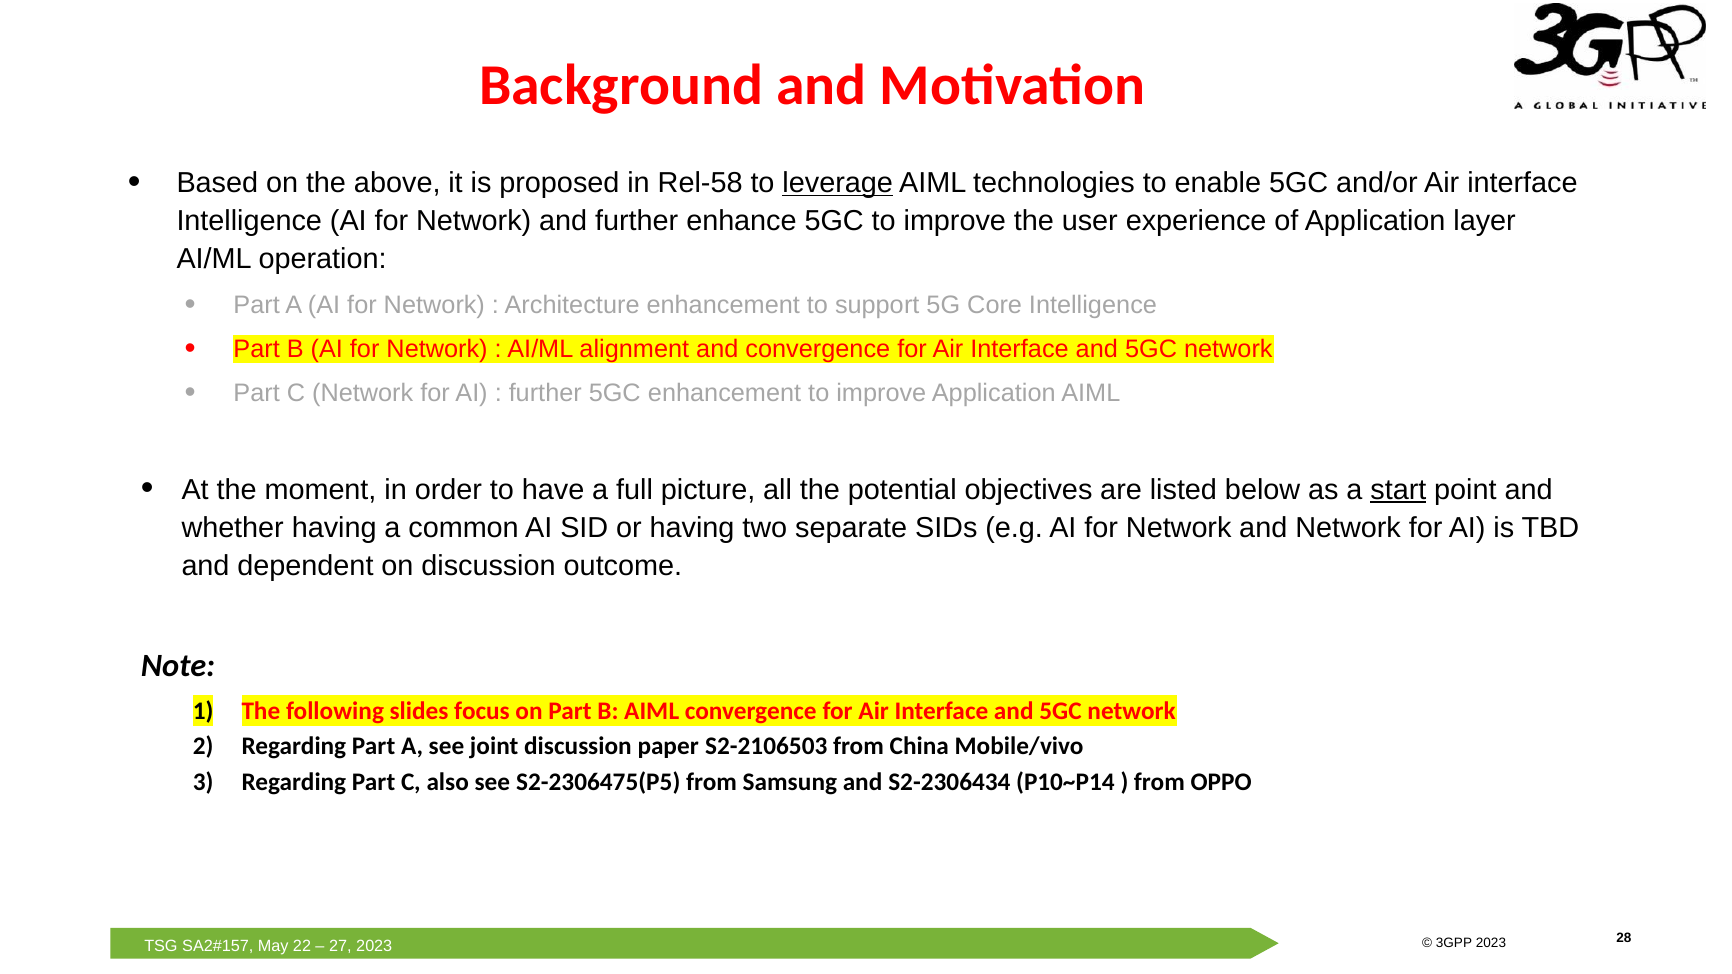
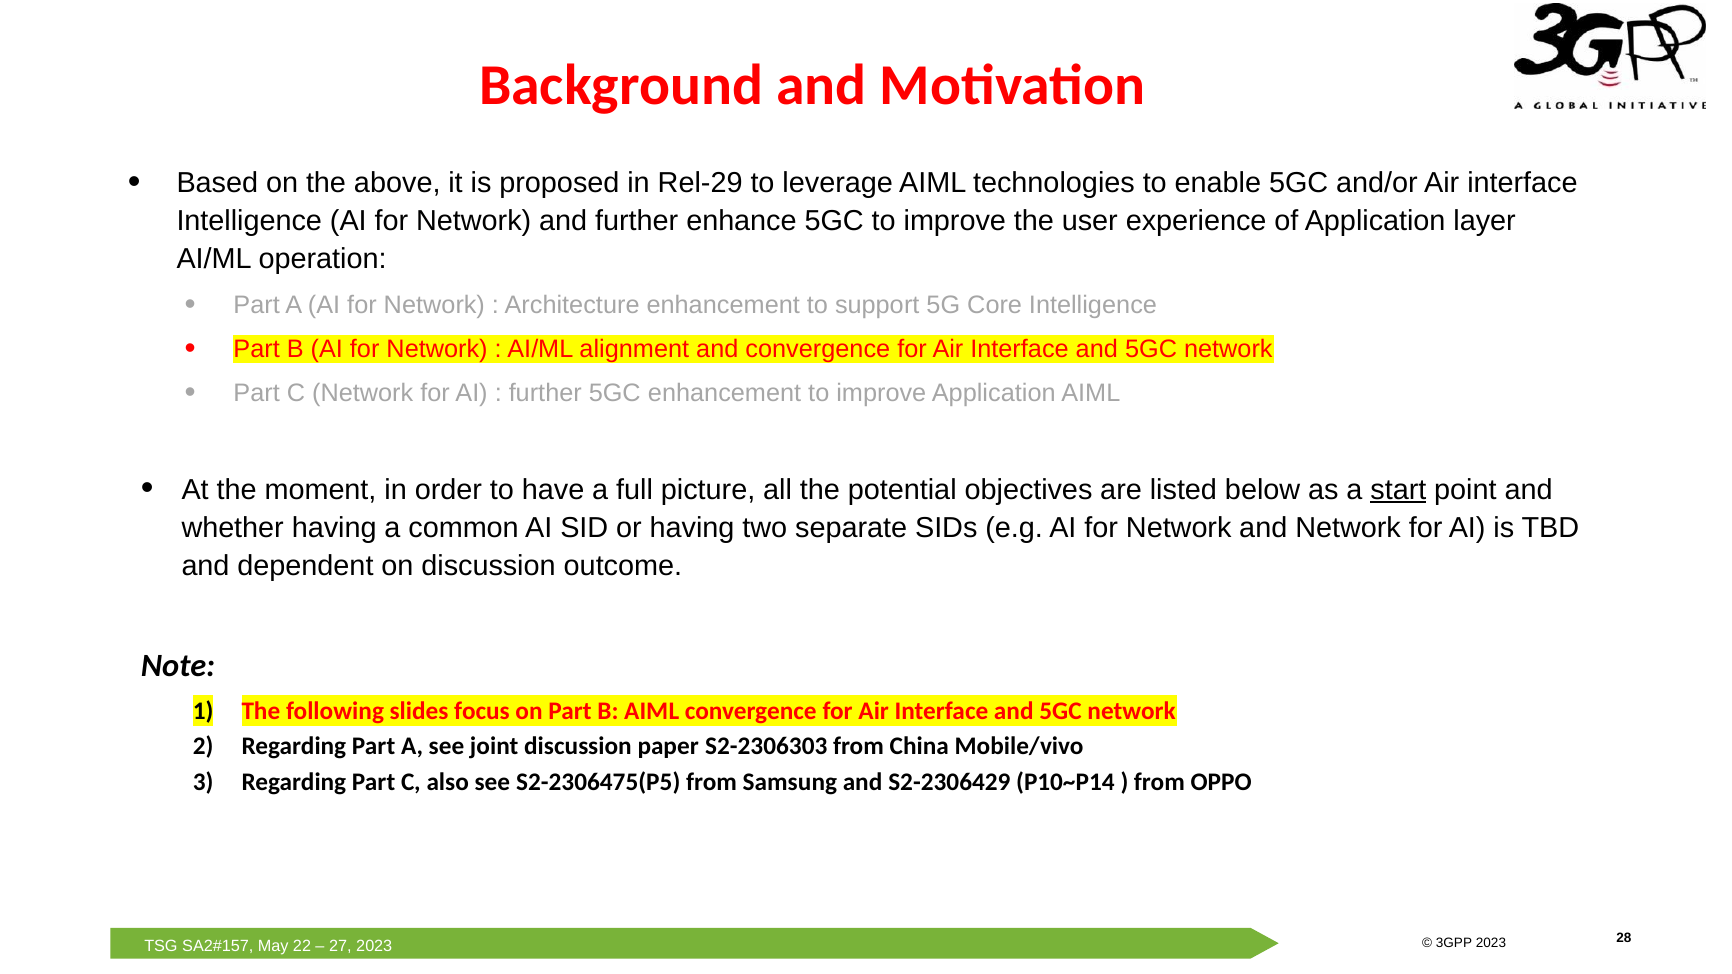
Rel-58: Rel-58 -> Rel-29
leverage underline: present -> none
S2-2106503: S2-2106503 -> S2-2306303
S2-2306434: S2-2306434 -> S2-2306429
